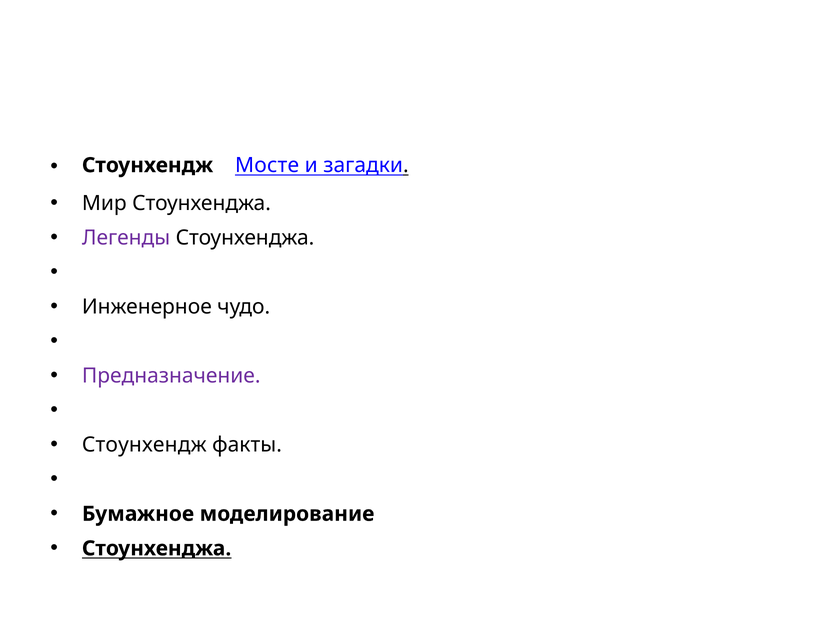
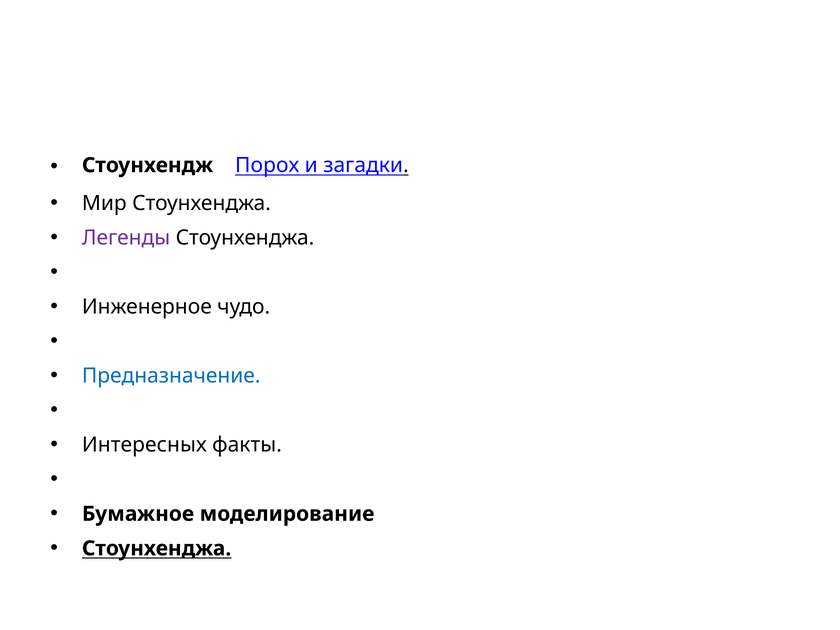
Мосте: Мосте -> Порох
Предназначение colour: purple -> blue
Стоунхендж at (144, 445): Стоунхендж -> Интересных
